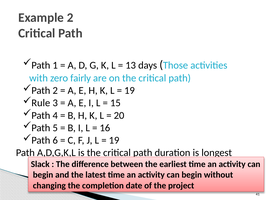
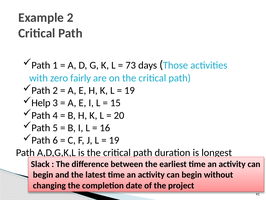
13: 13 -> 73
Rule: Rule -> Help
